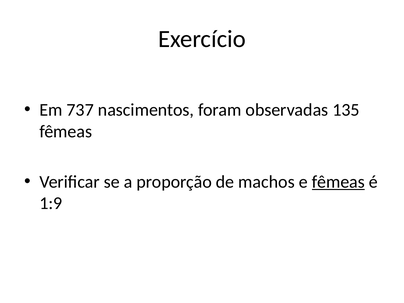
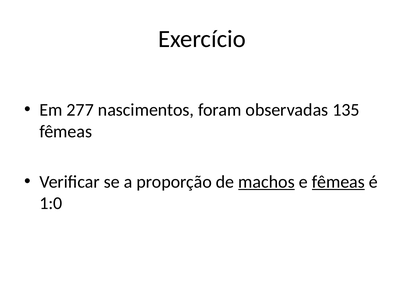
737: 737 -> 277
machos underline: none -> present
1:9: 1:9 -> 1:0
